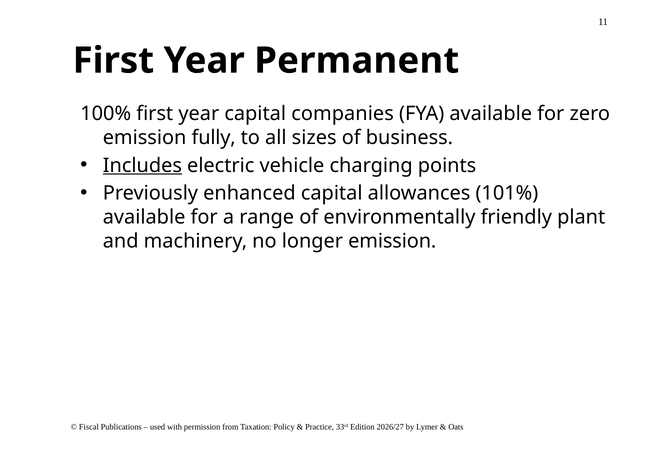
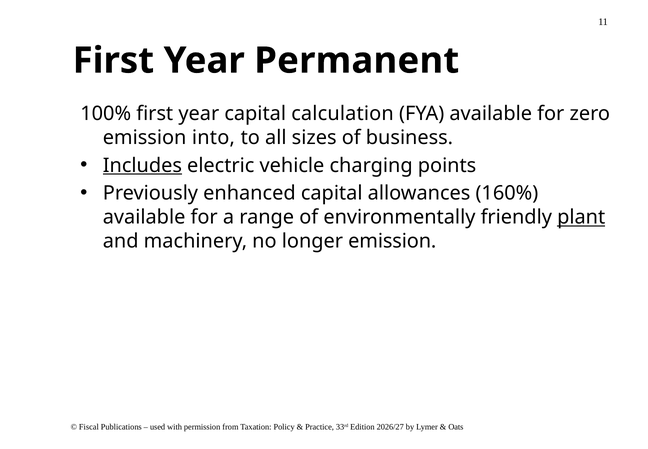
companies: companies -> calculation
fully: fully -> into
101%: 101% -> 160%
plant underline: none -> present
